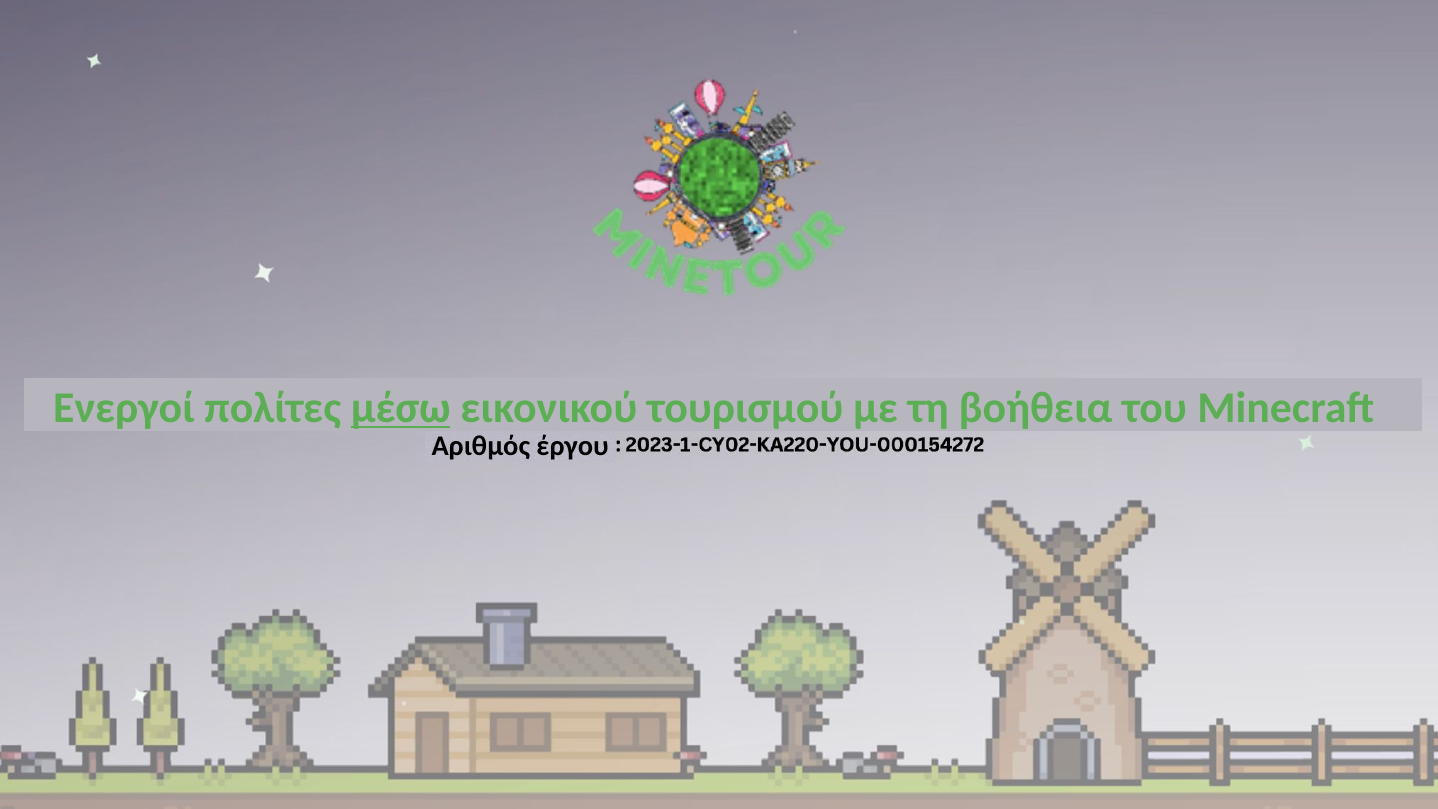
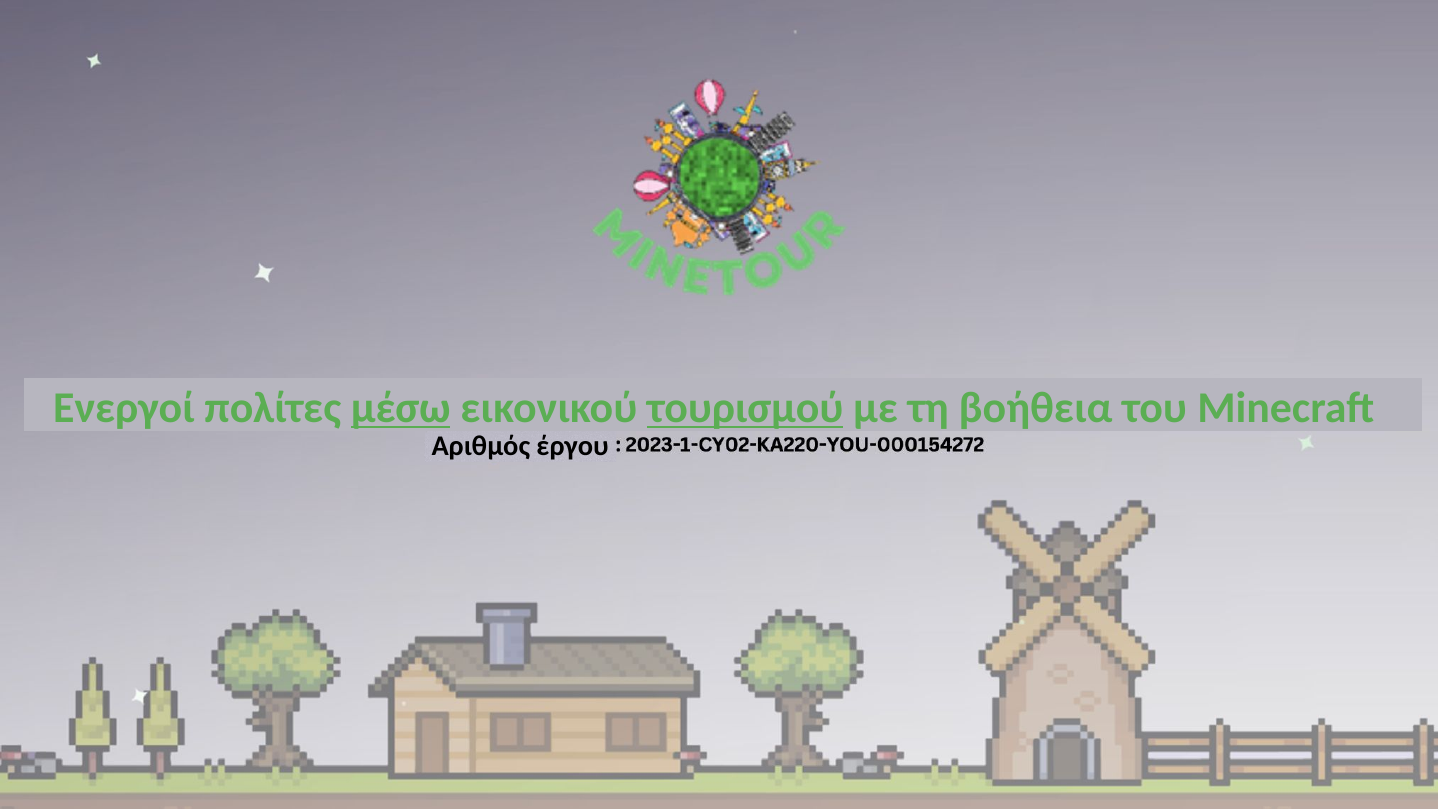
τουρισμού underline: none -> present
